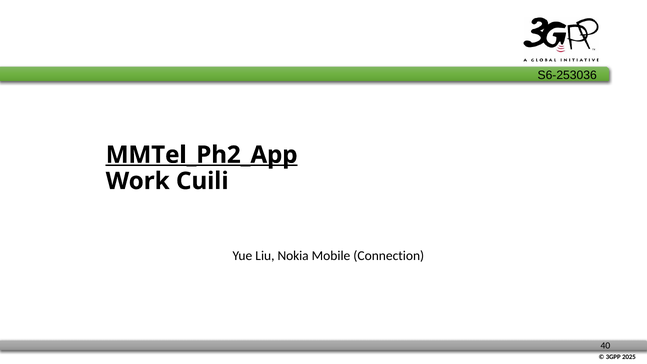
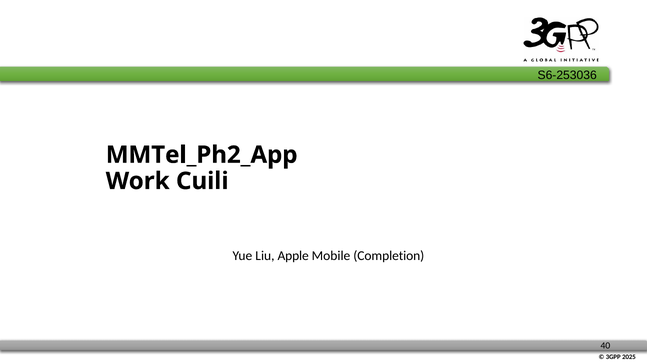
MMTel_Ph2_App underline: present -> none
Nokia: Nokia -> Apple
Connection: Connection -> Completion
